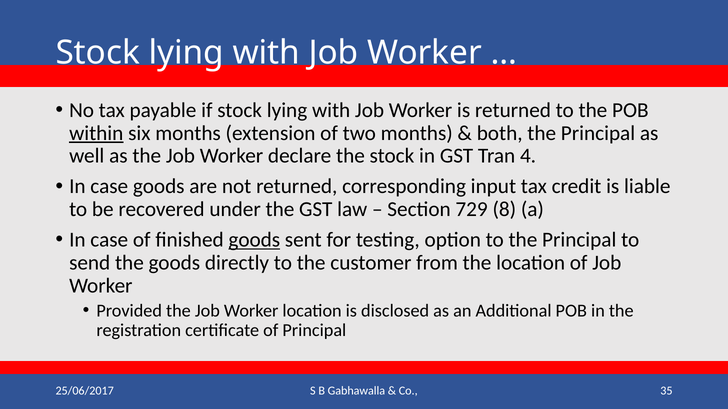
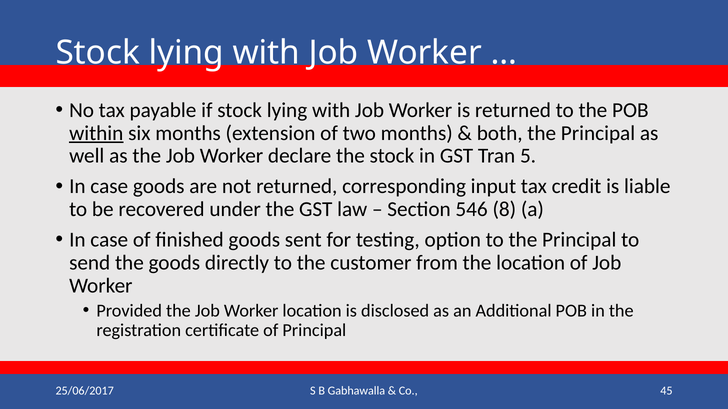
4: 4 -> 5
729: 729 -> 546
goods at (254, 240) underline: present -> none
35: 35 -> 45
